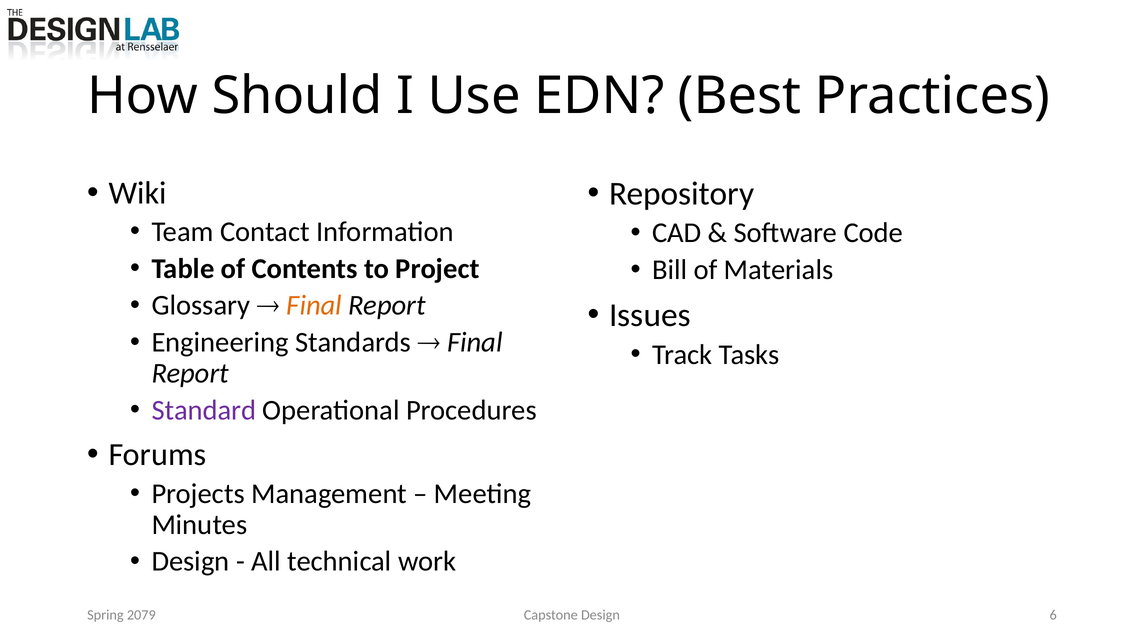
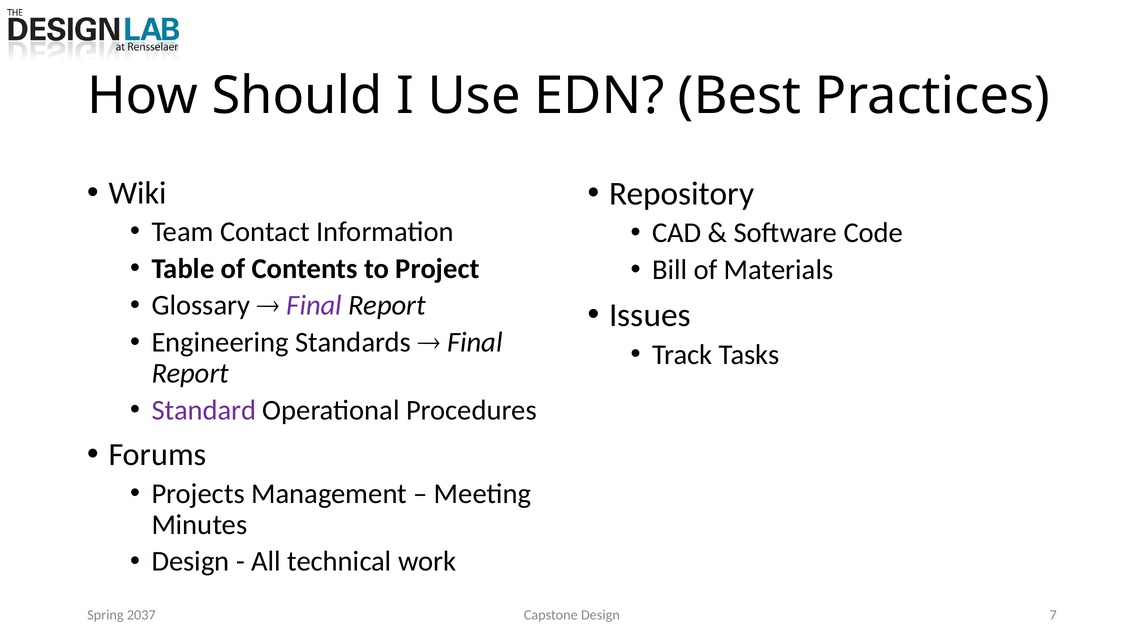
Final at (314, 305) colour: orange -> purple
6: 6 -> 7
2079: 2079 -> 2037
